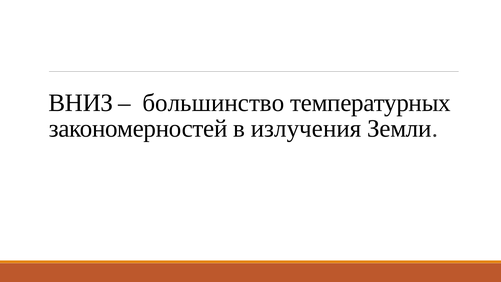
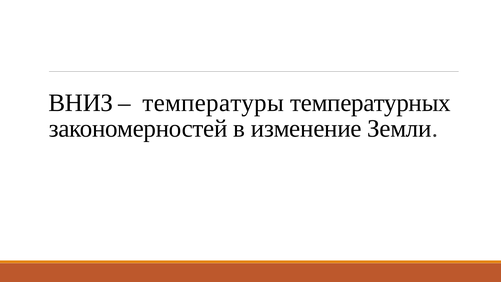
большинство: большинство -> температуры
излучения: излучения -> изменение
